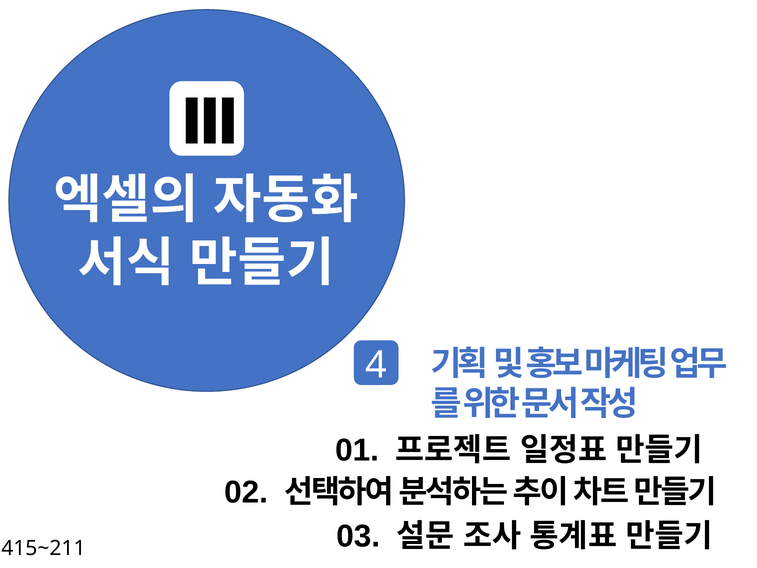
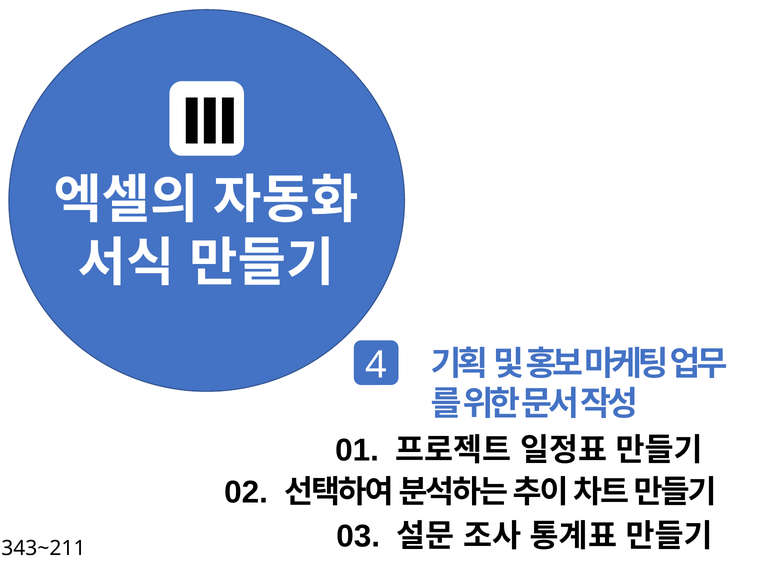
415~211: 415~211 -> 343~211
